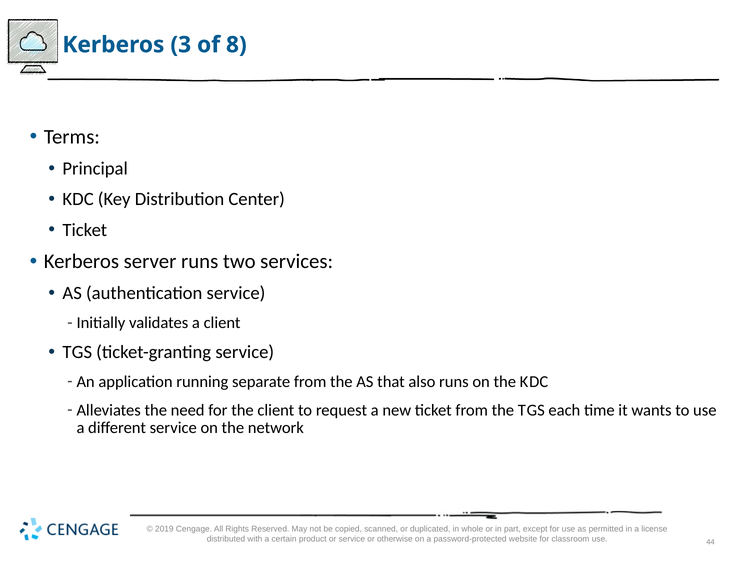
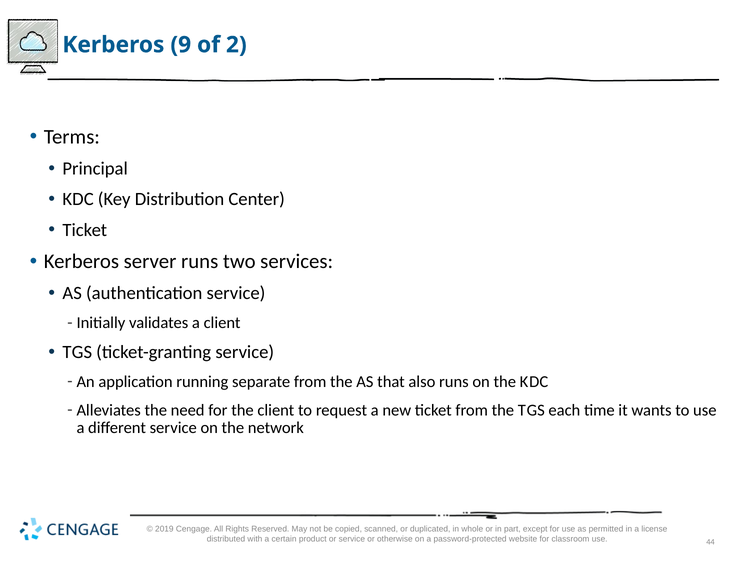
3: 3 -> 9
8: 8 -> 2
